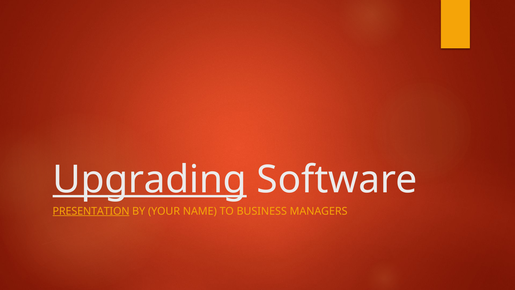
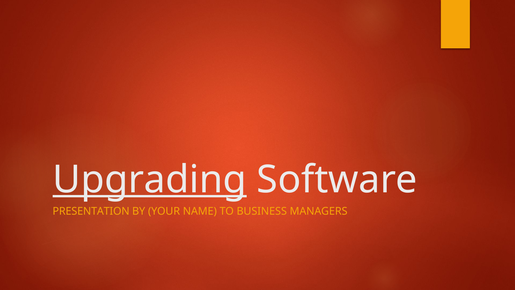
PRESENTATION underline: present -> none
